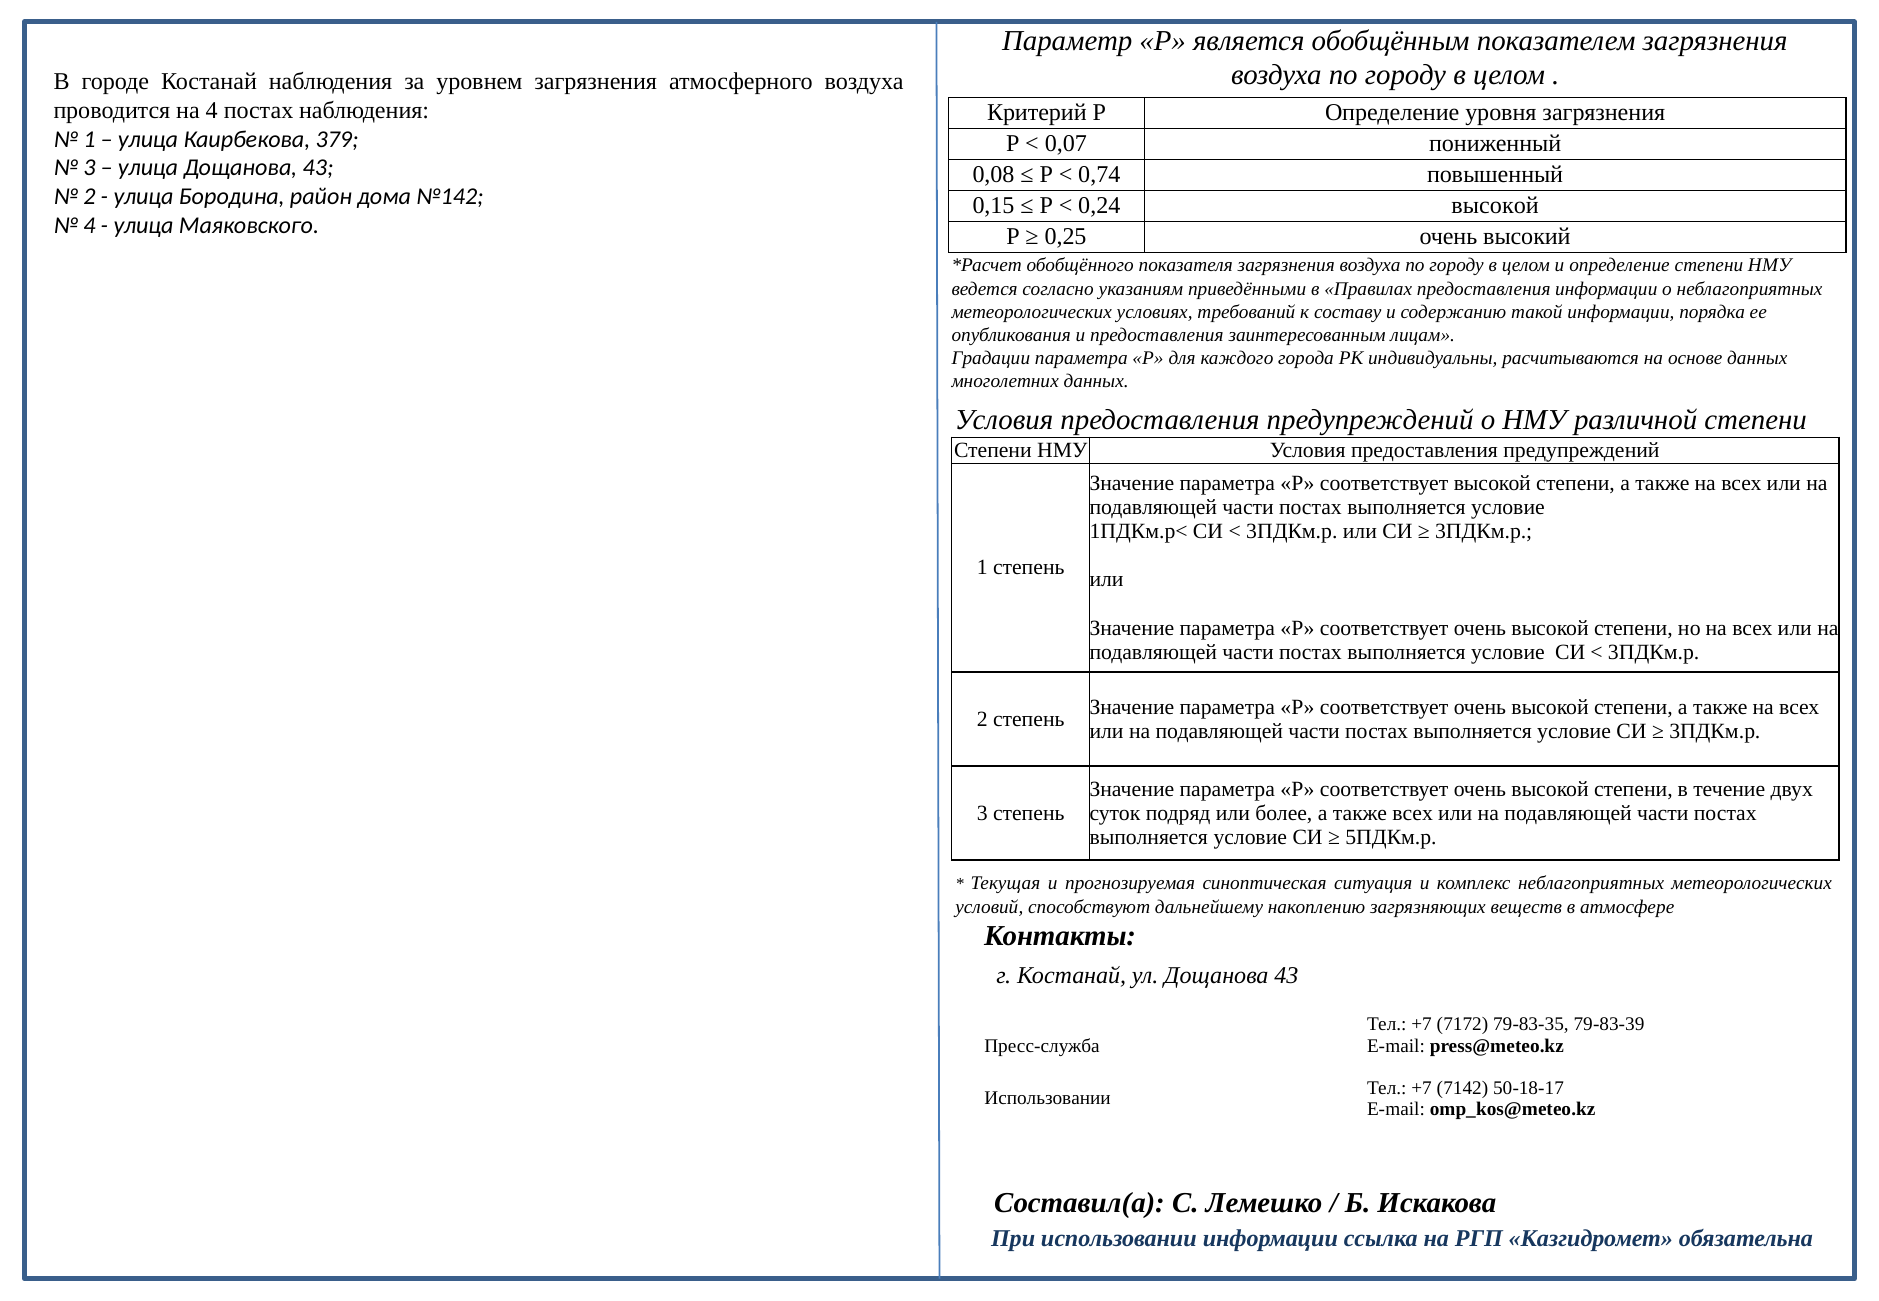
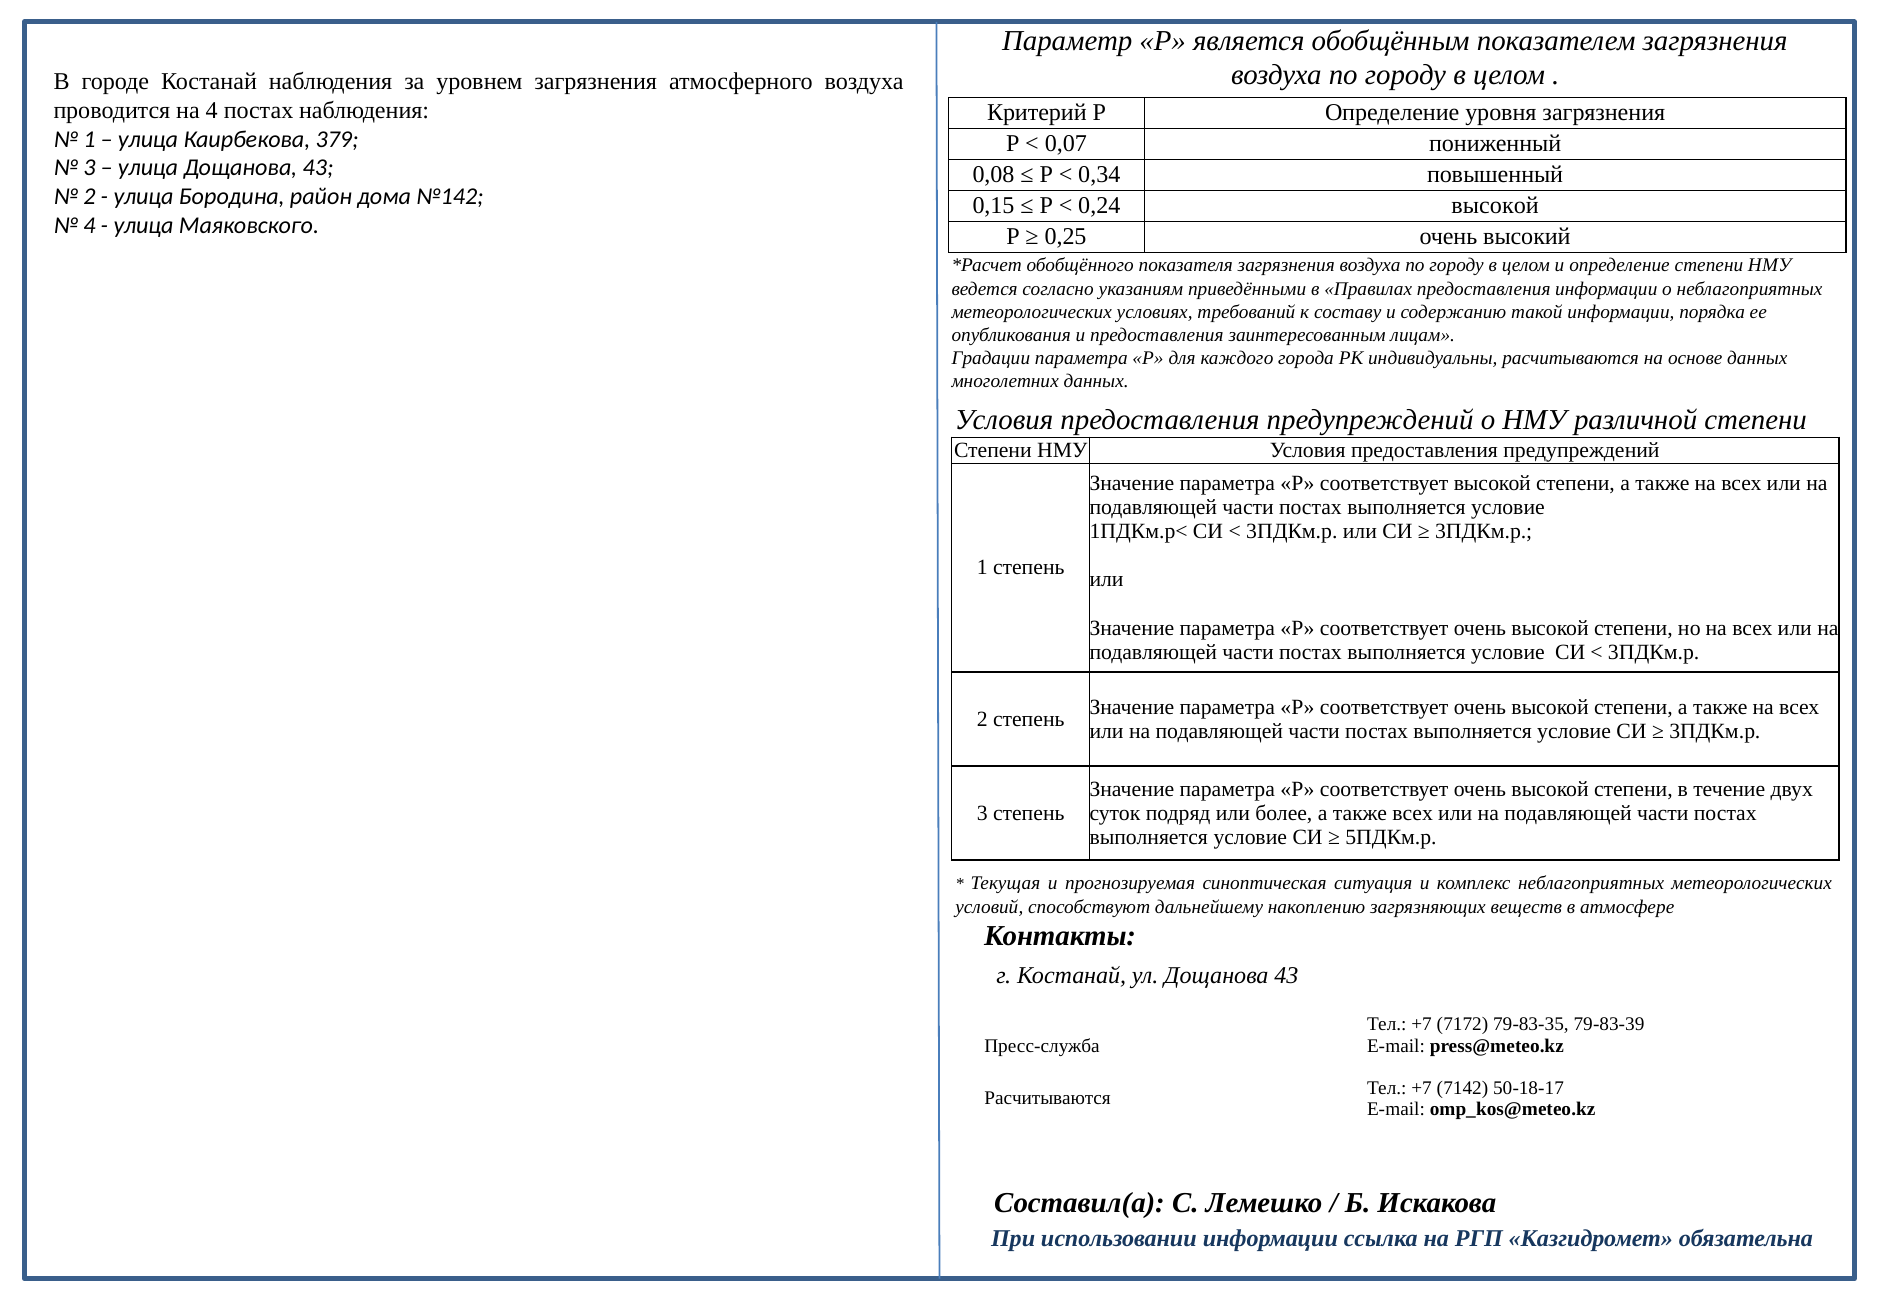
0,74: 0,74 -> 0,34
Использовании at (1048, 1098): Использовании -> Расчитываются
